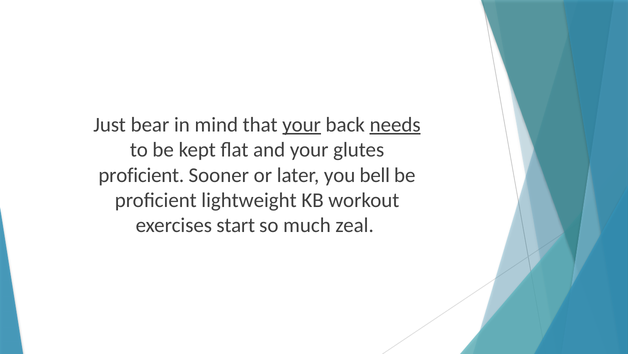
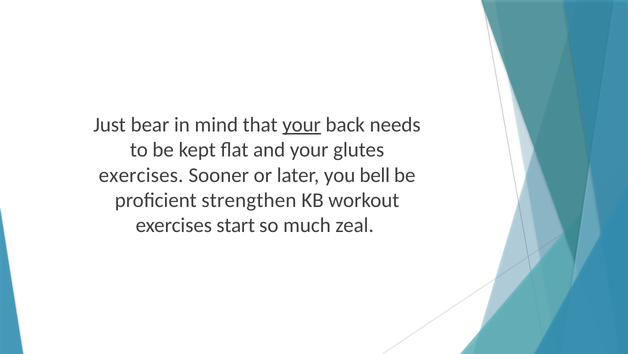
needs underline: present -> none
proficient at (141, 175): proficient -> exercises
lightweight: lightweight -> strengthen
